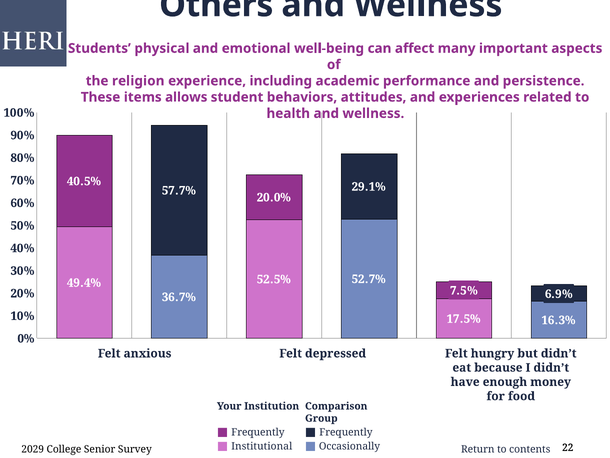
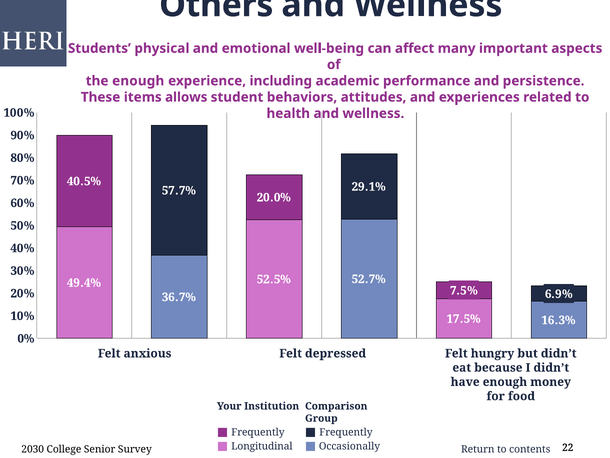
the religion: religion -> enough
Institutional: Institutional -> Longitudinal
2029: 2029 -> 2030
